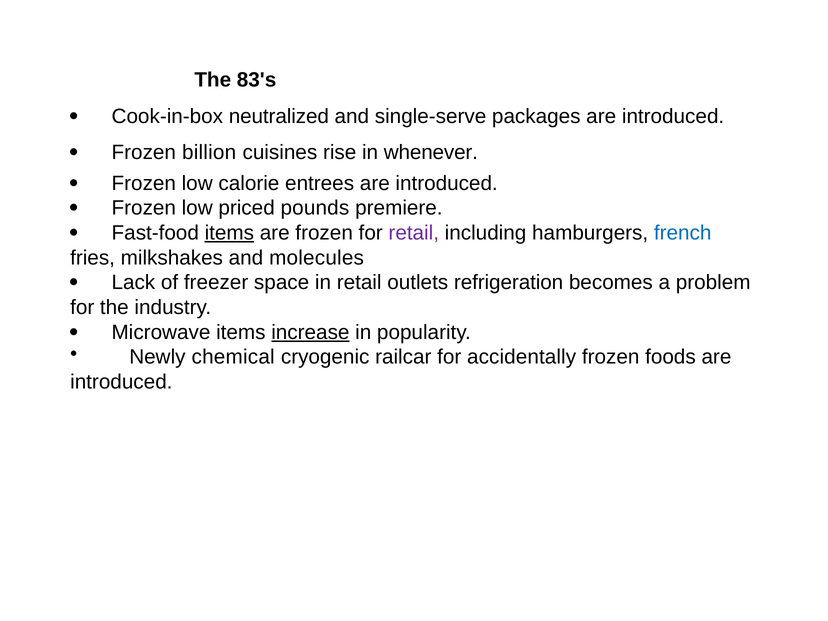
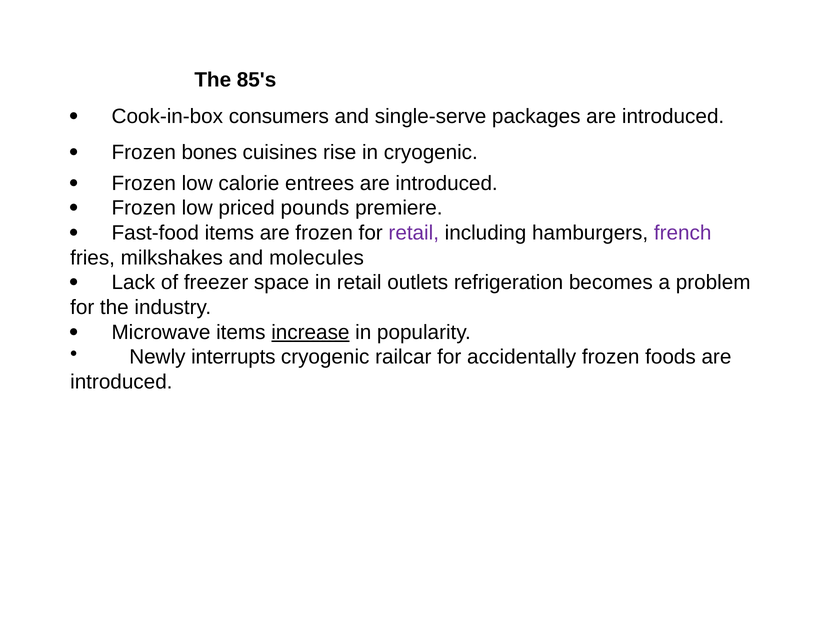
83's: 83's -> 85's
neutralized: neutralized -> consumers
billion: billion -> bones
in whenever: whenever -> cryogenic
items at (229, 233) underline: present -> none
french colour: blue -> purple
chemical: chemical -> interrupts
